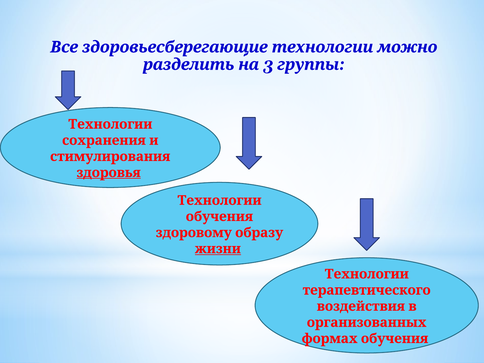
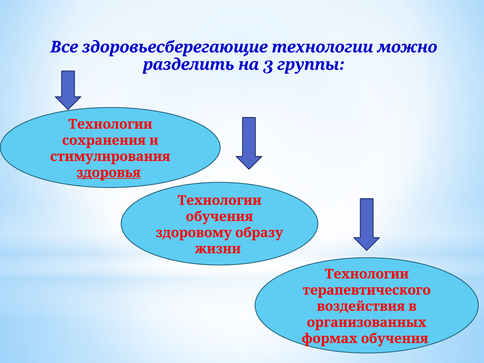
жизни underline: present -> none
